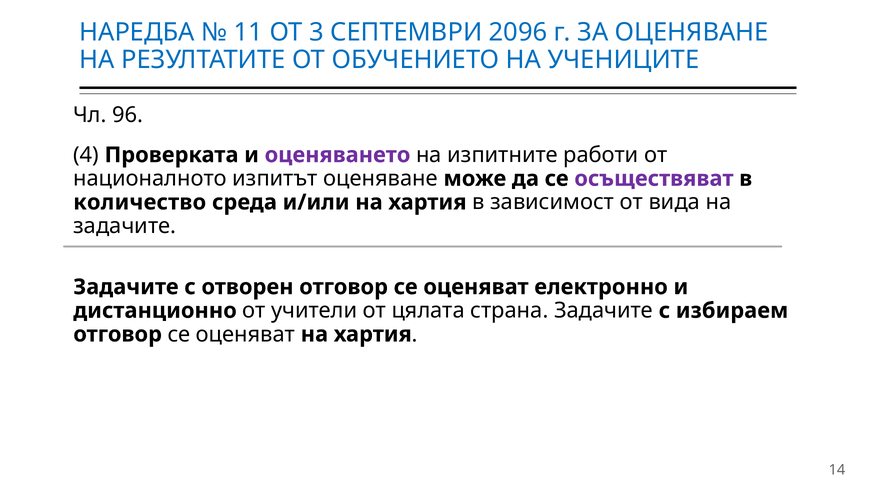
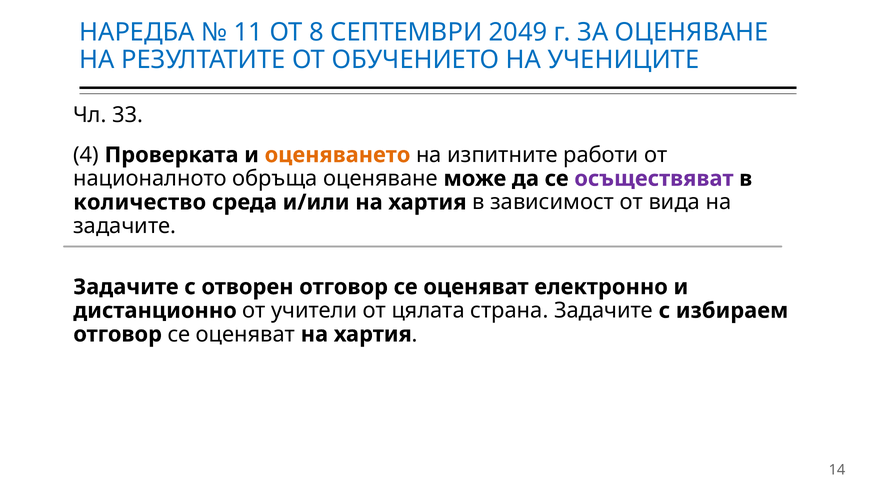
3: 3 -> 8
2096: 2096 -> 2049
96: 96 -> 33
оценяването colour: purple -> orange
изпитът: изпитът -> обръща
